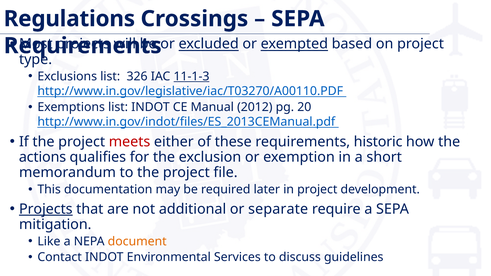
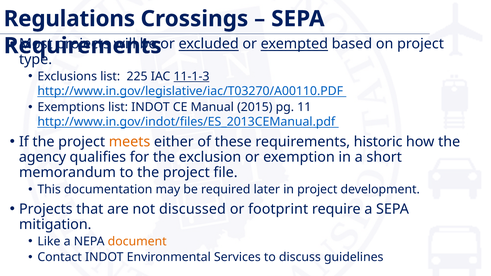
326: 326 -> 225
2012: 2012 -> 2015
20: 20 -> 11
meets colour: red -> orange
actions: actions -> agency
Projects at (46, 209) underline: present -> none
additional: additional -> discussed
separate: separate -> footprint
